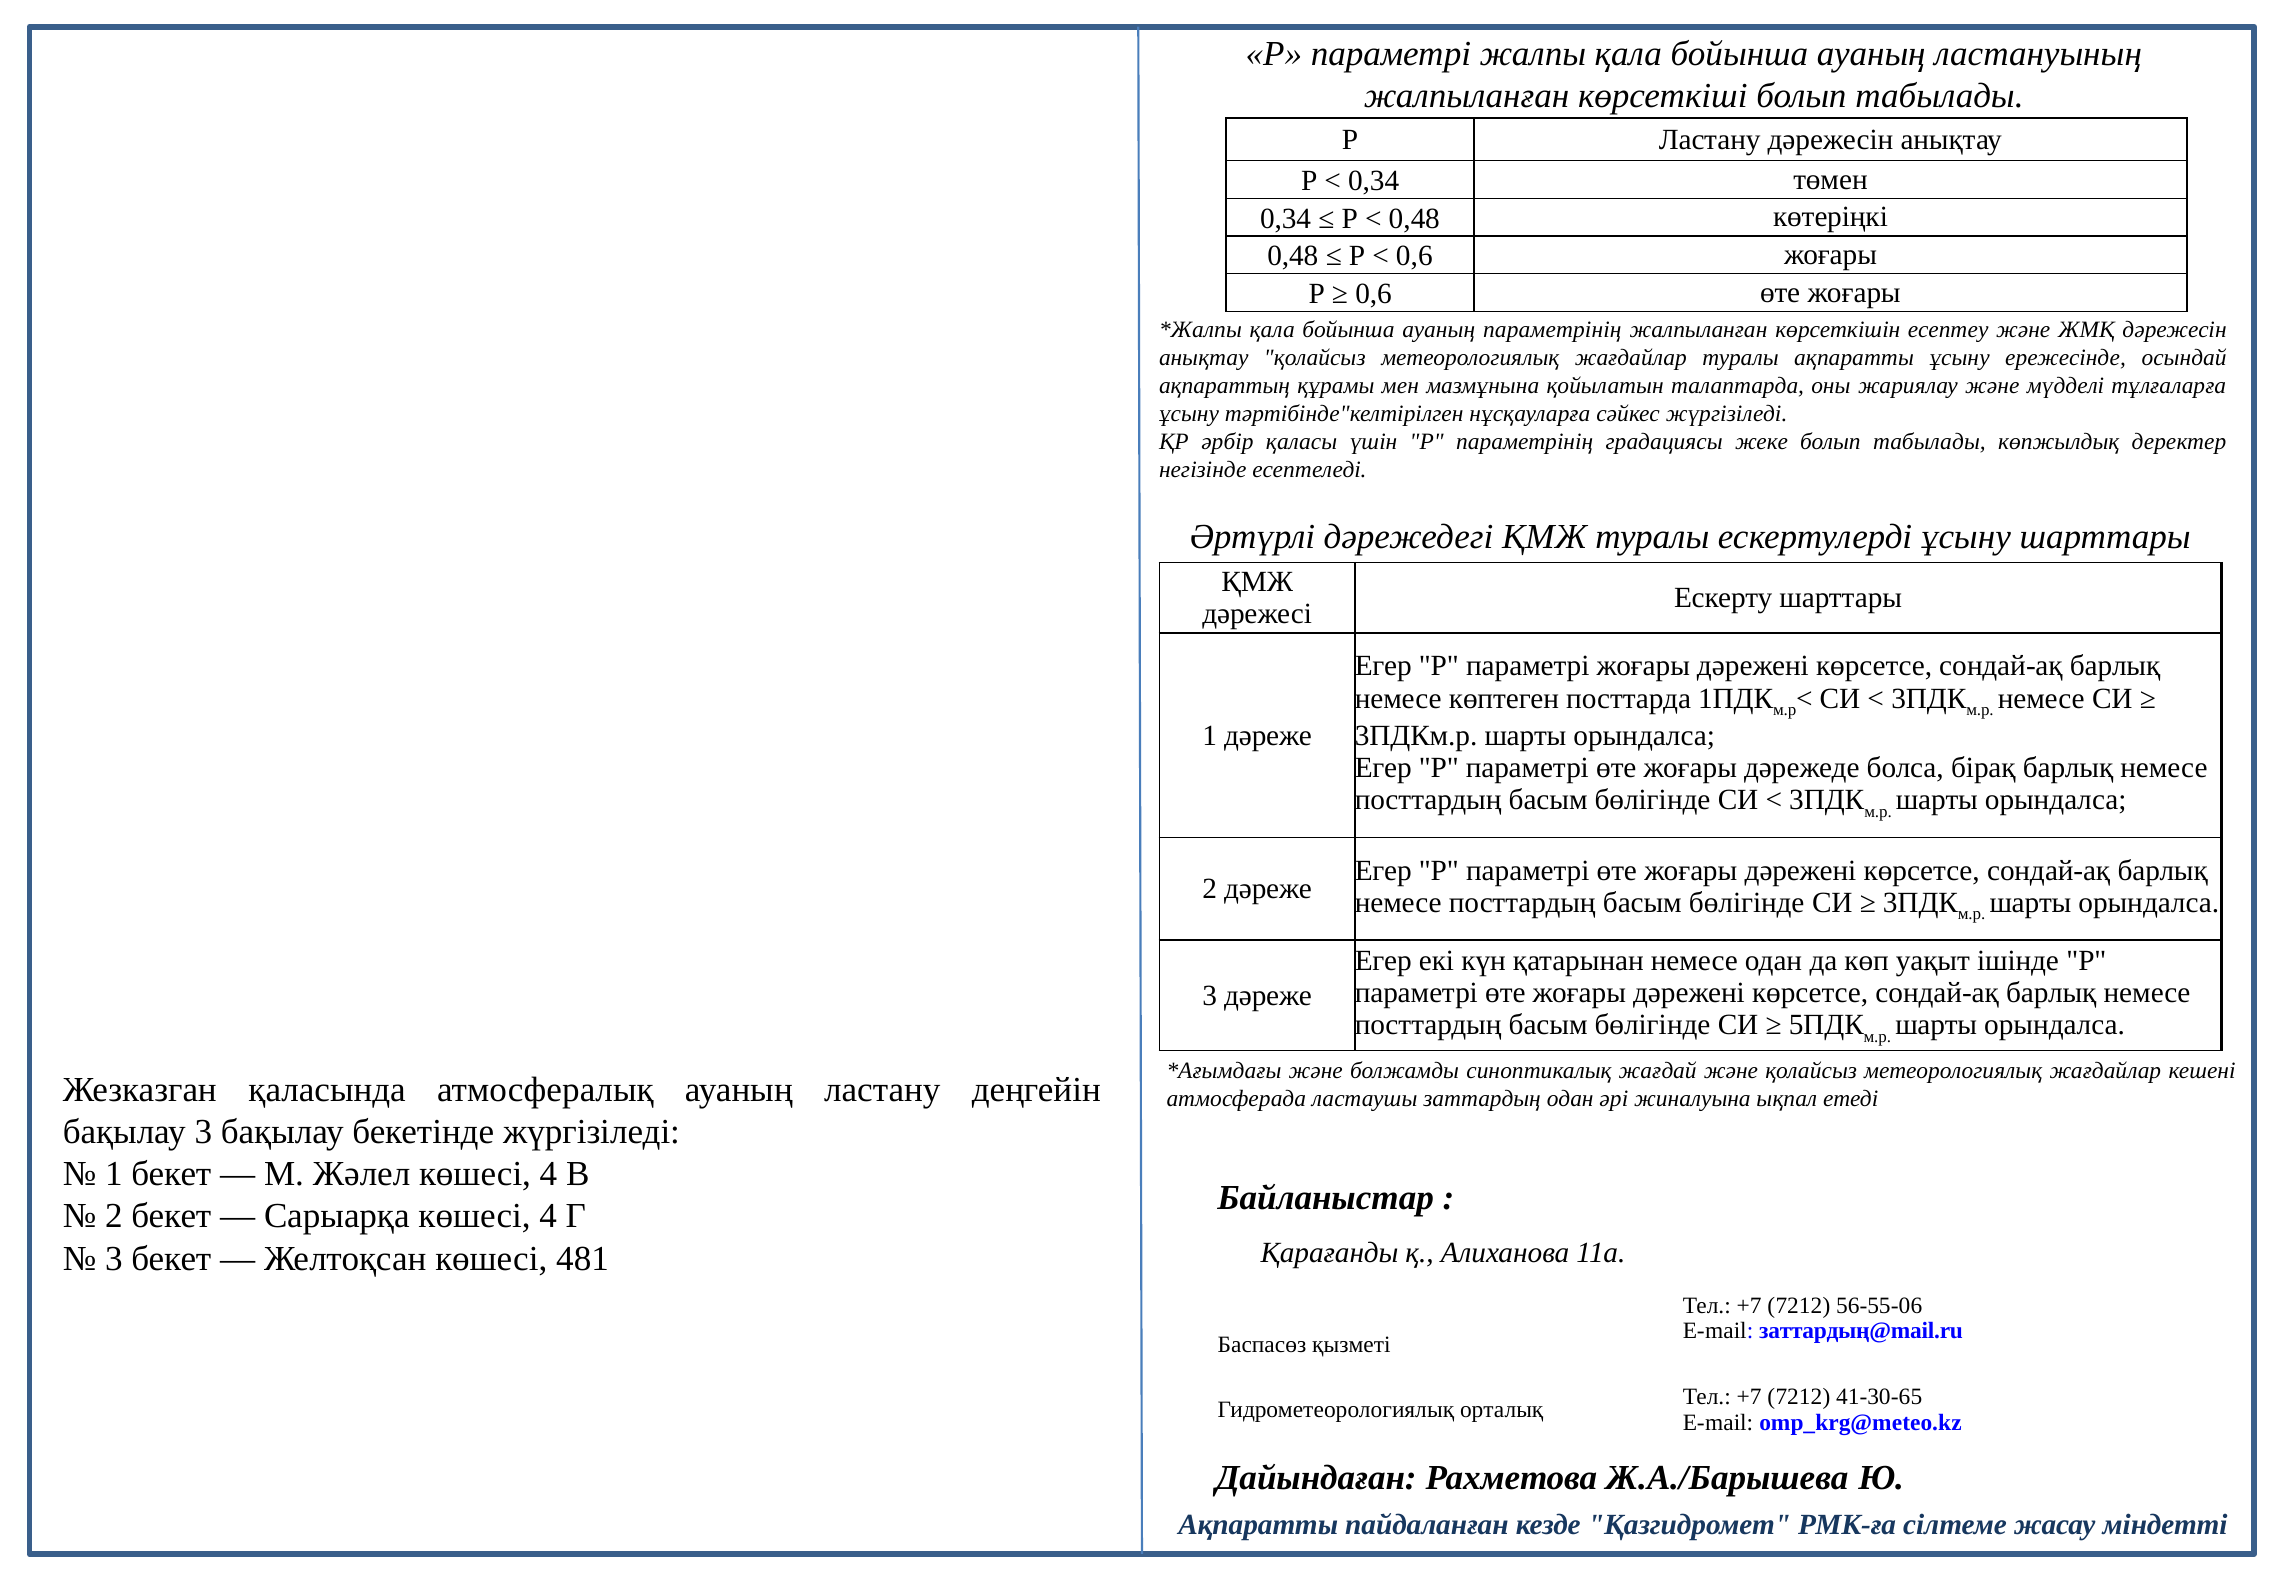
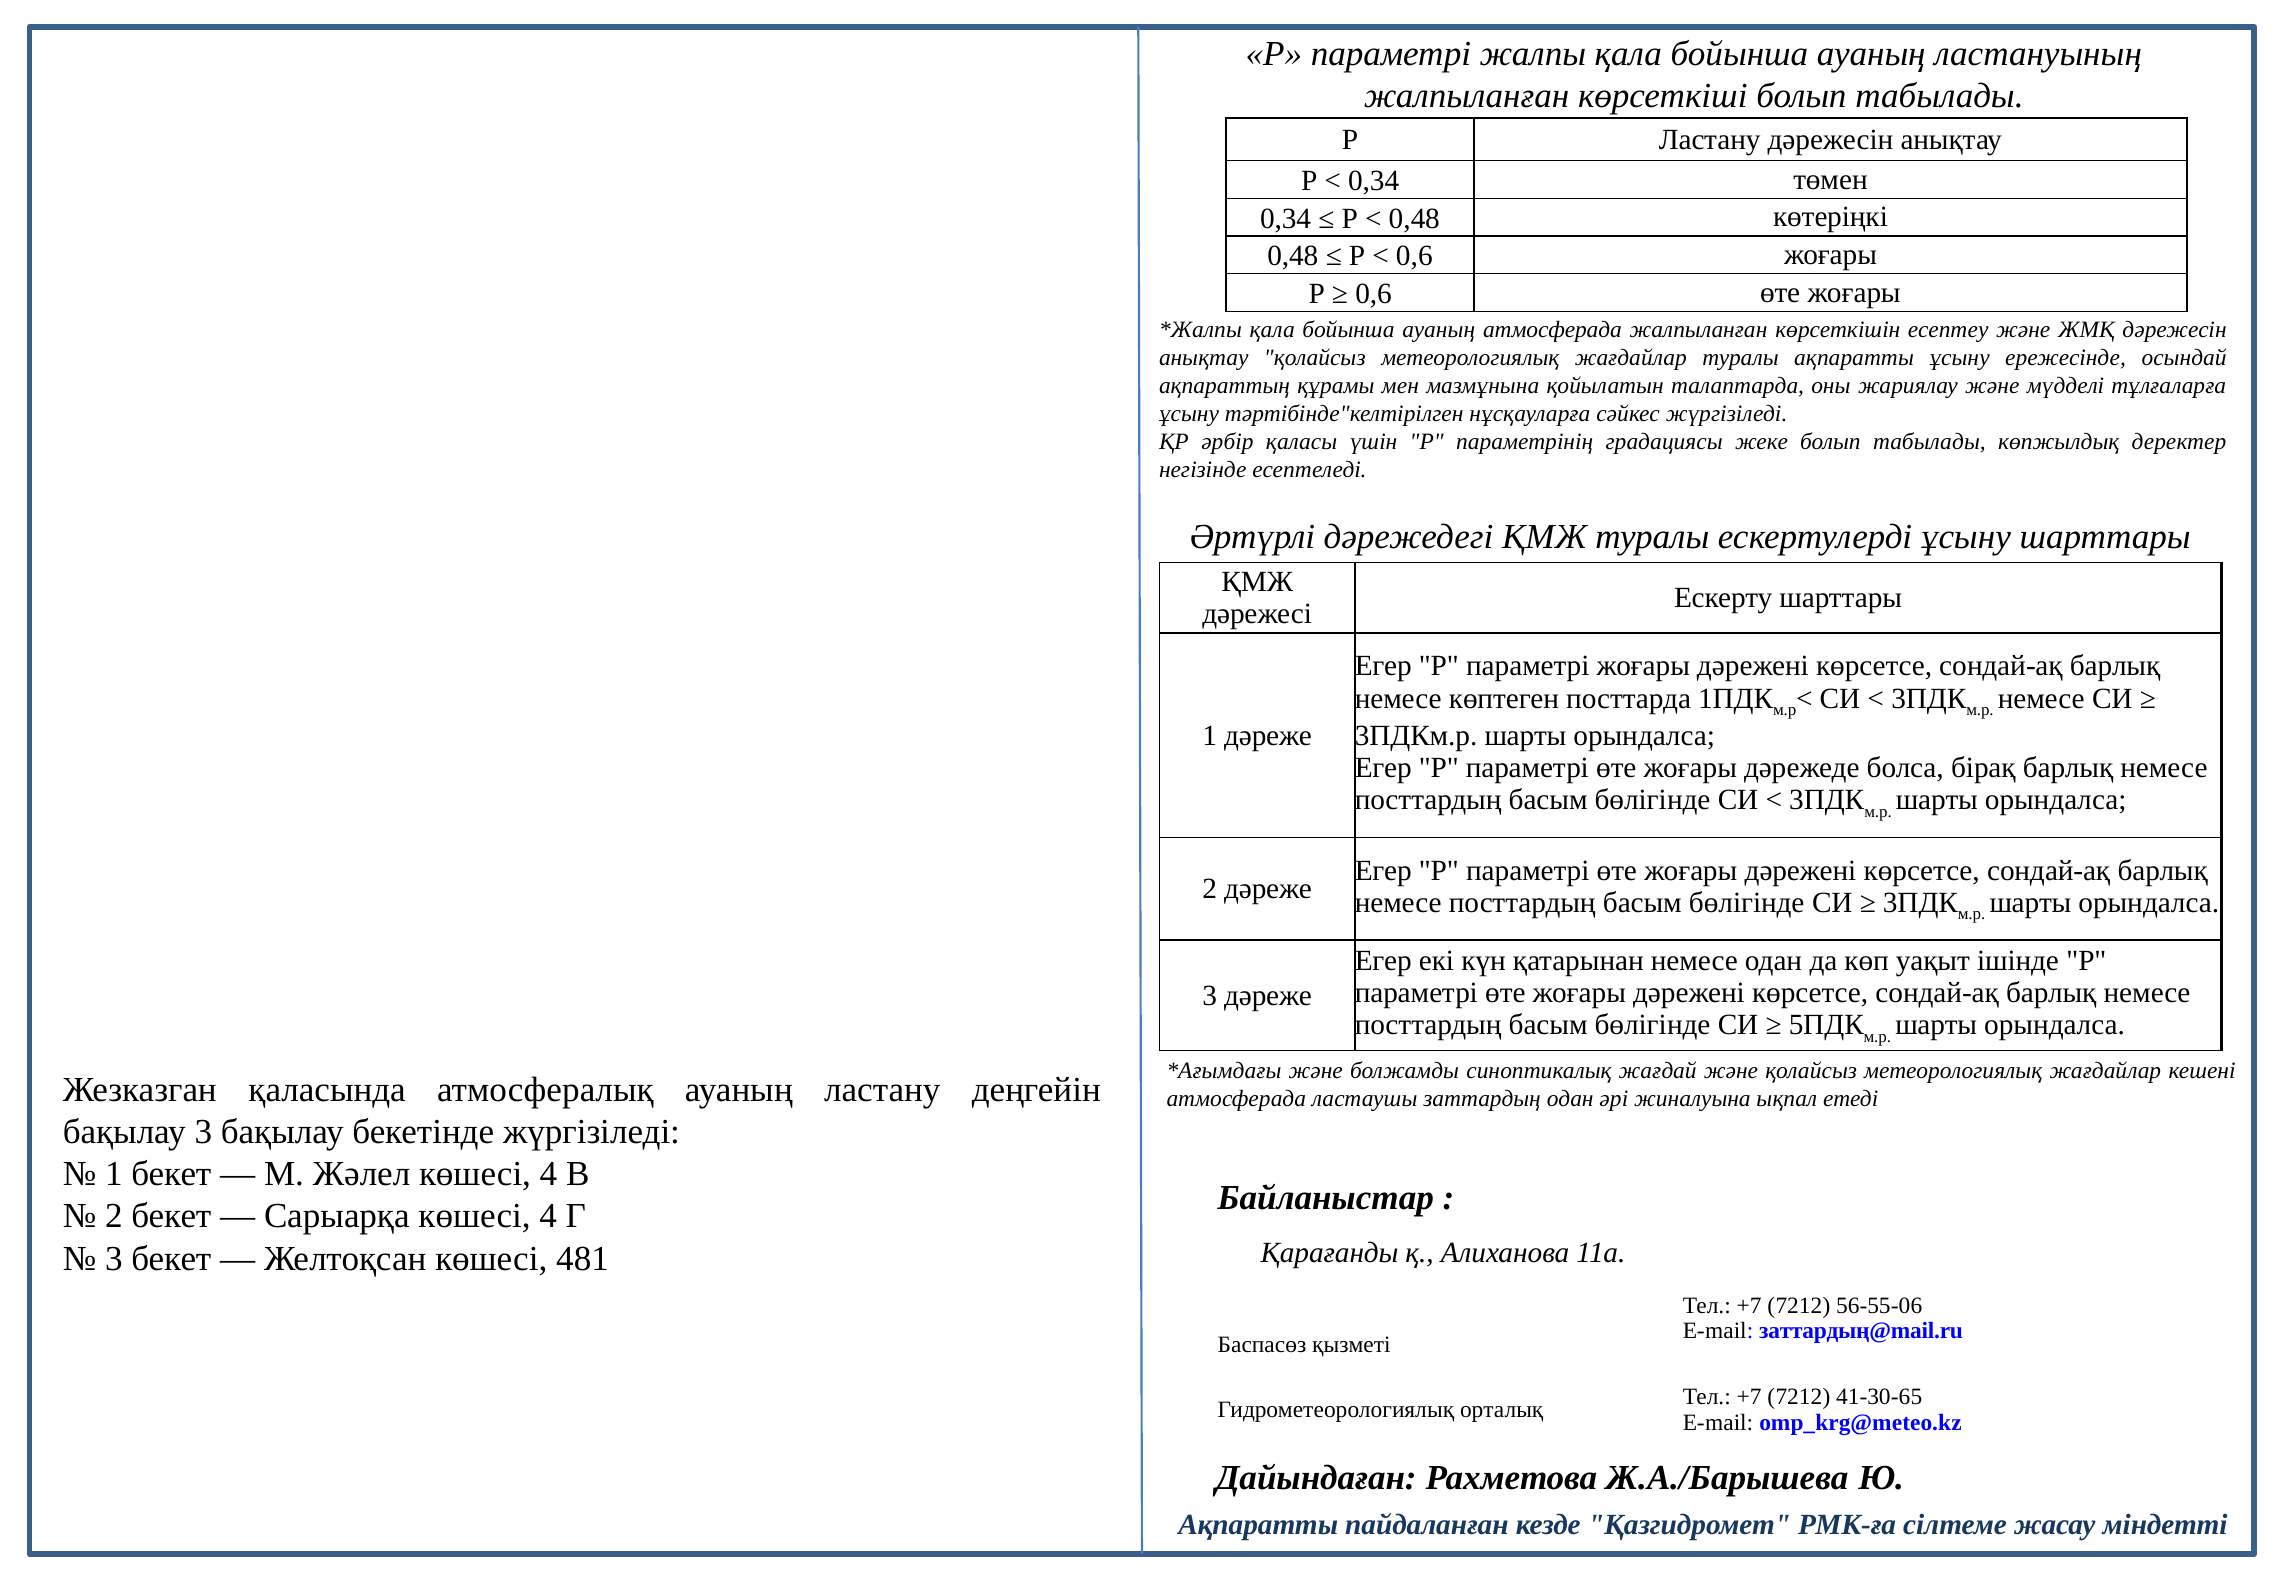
ауаның параметрінің: параметрінің -> атмосферада
